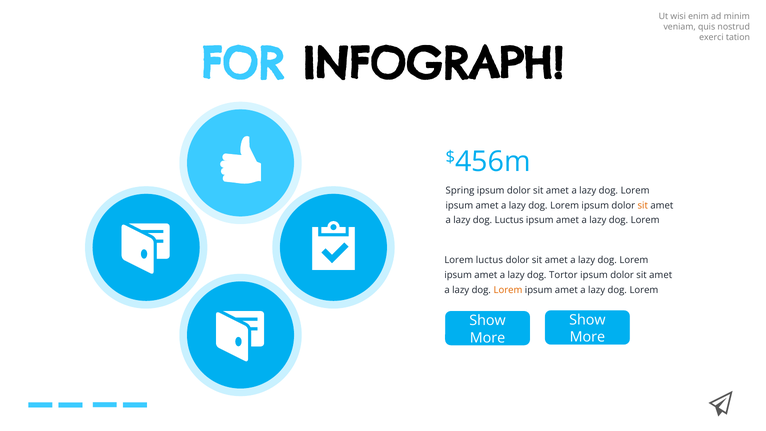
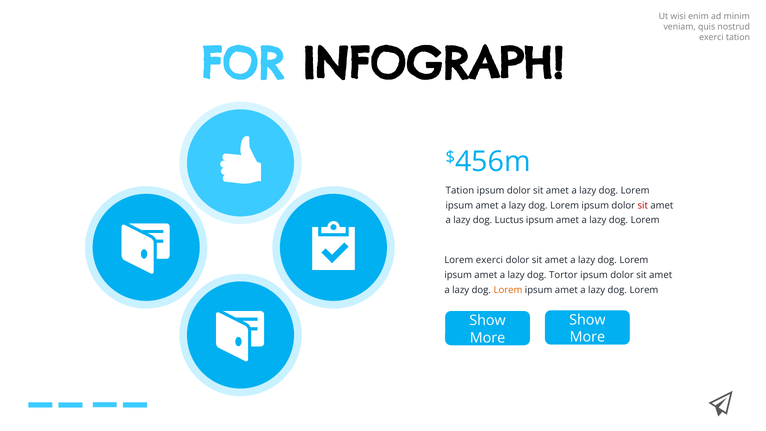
Spring at (460, 190): Spring -> Tation
sit at (643, 205) colour: orange -> red
Lorem luctus: luctus -> exerci
